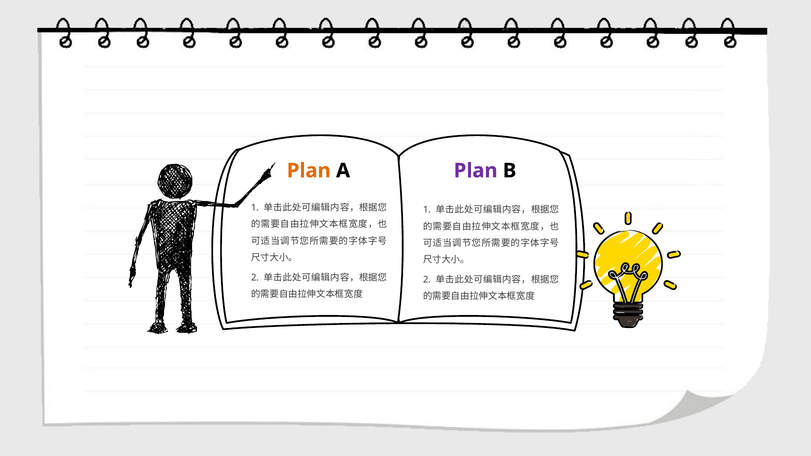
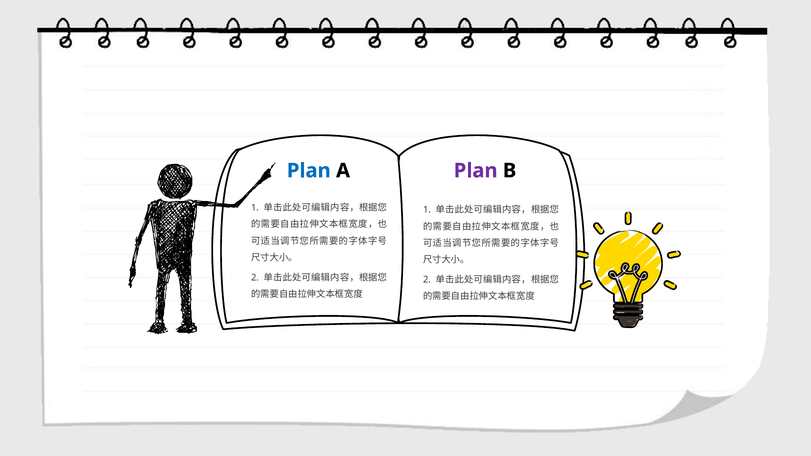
Plan at (309, 171) colour: orange -> blue
